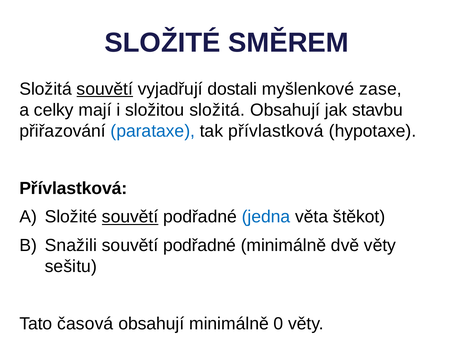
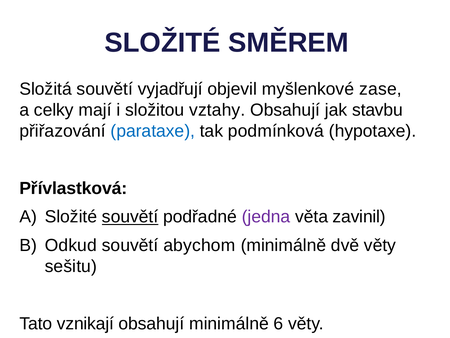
souvětí at (105, 89) underline: present -> none
dostali: dostali -> objevil
složitou složitá: složitá -> vztahy
tak přívlastková: přívlastková -> podmínková
jedna colour: blue -> purple
štěkot: štěkot -> zavinil
Snažili: Snažili -> Odkud
podřadné at (200, 245): podřadné -> abychom
časová: časová -> vznikají
0: 0 -> 6
